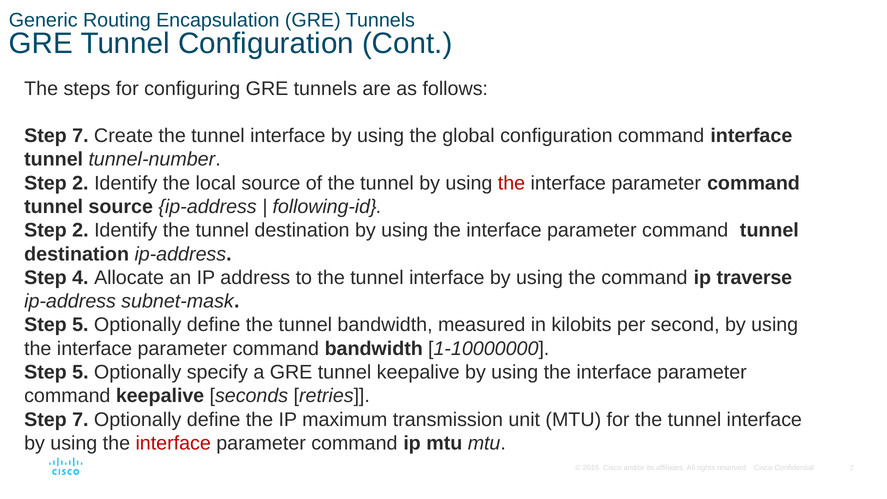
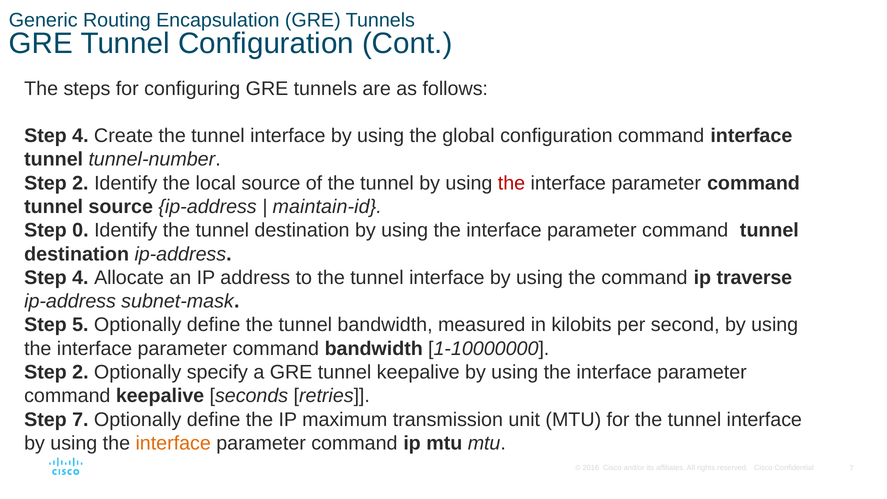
7 at (80, 136): 7 -> 4
following-id: following-id -> maintain-id
2 at (80, 230): 2 -> 0
5 at (80, 372): 5 -> 2
interface at (173, 443) colour: red -> orange
